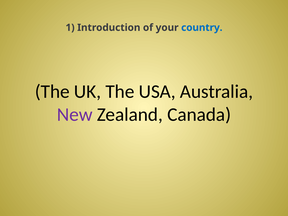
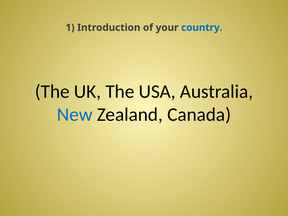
New colour: purple -> blue
